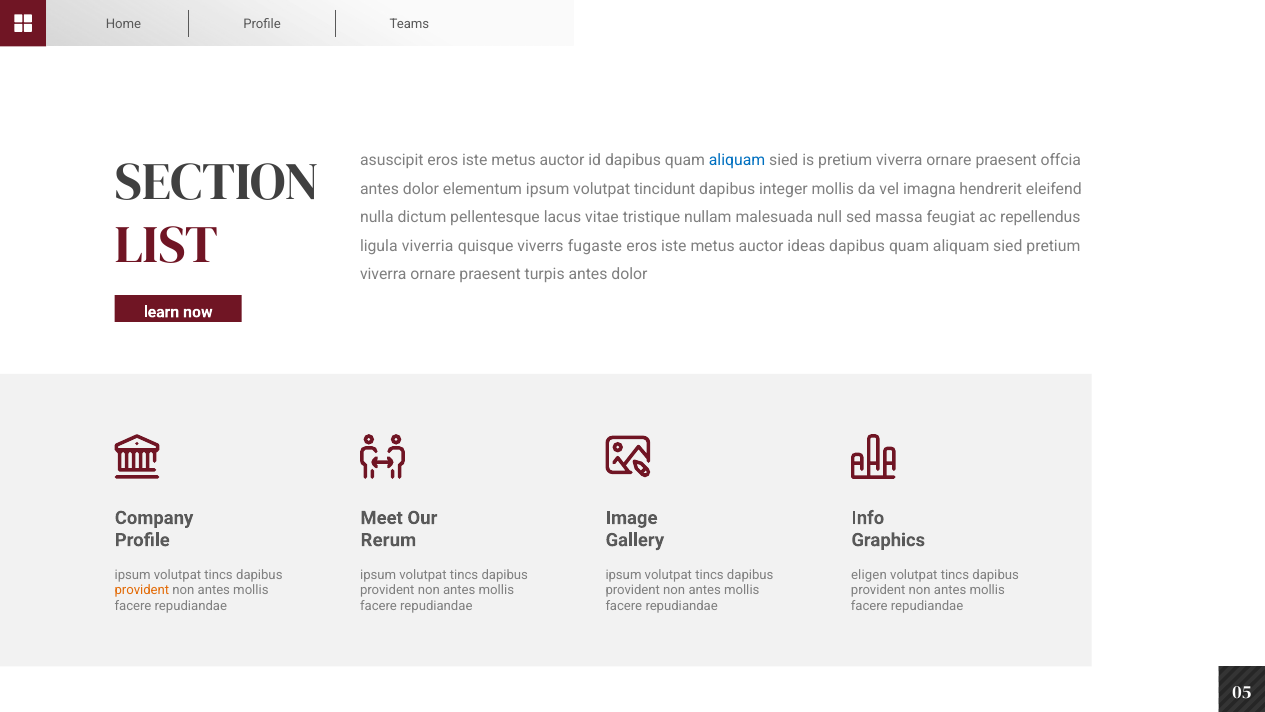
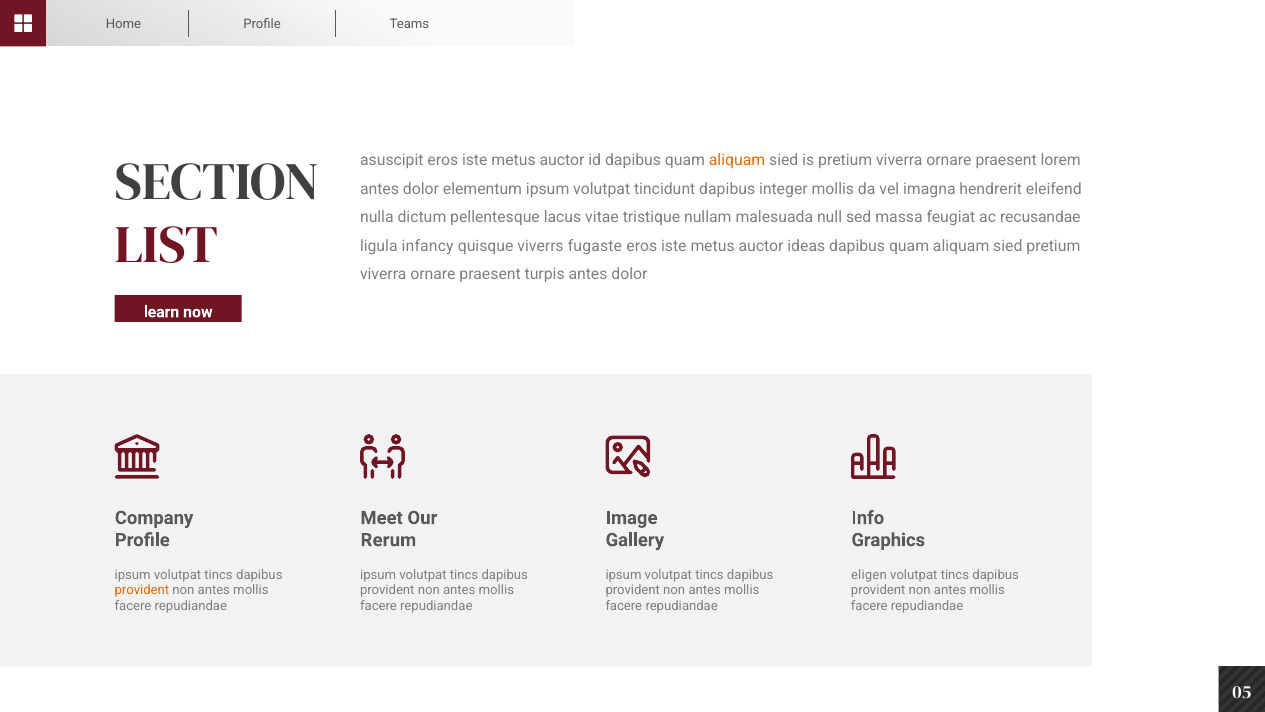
aliquam at (737, 160) colour: blue -> orange
offcia: offcia -> lorem
repellendus: repellendus -> recusandae
viverria: viverria -> infancy
